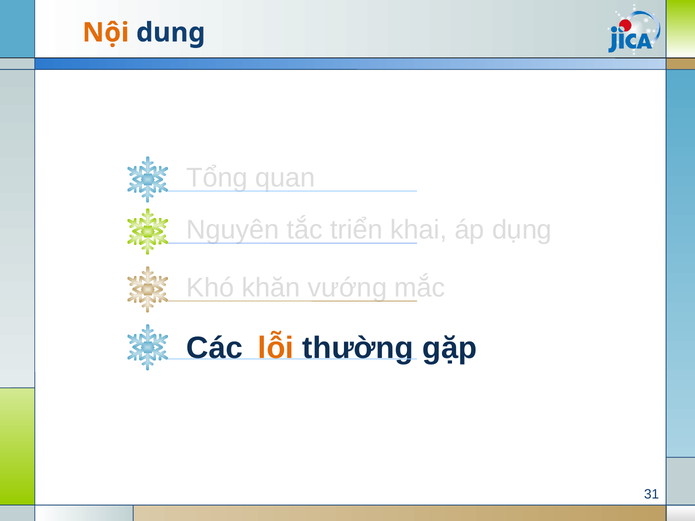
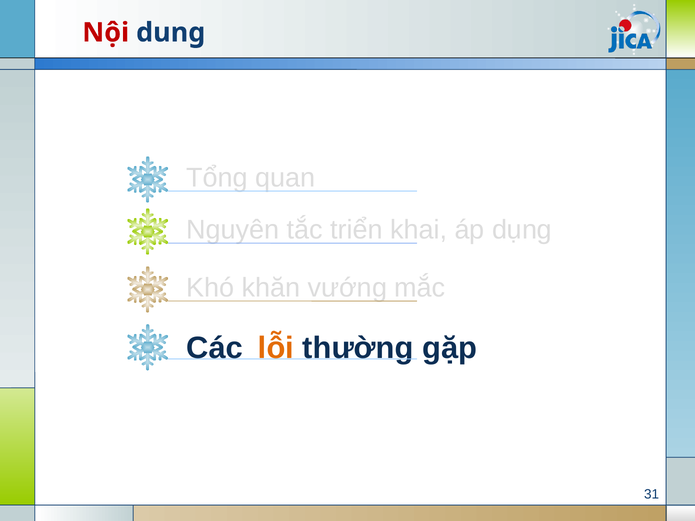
Nội colour: orange -> red
